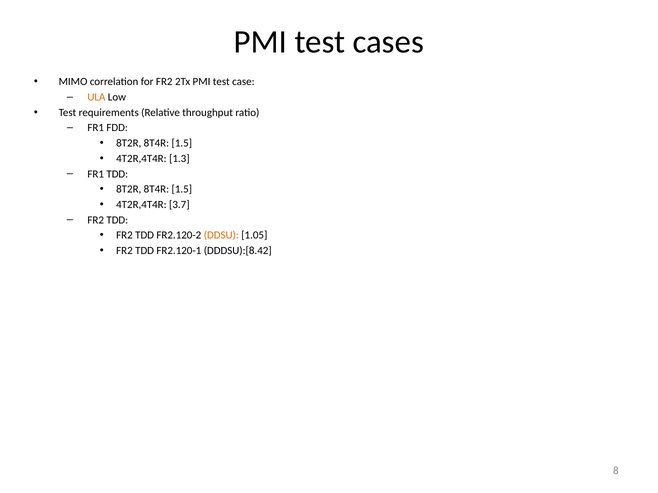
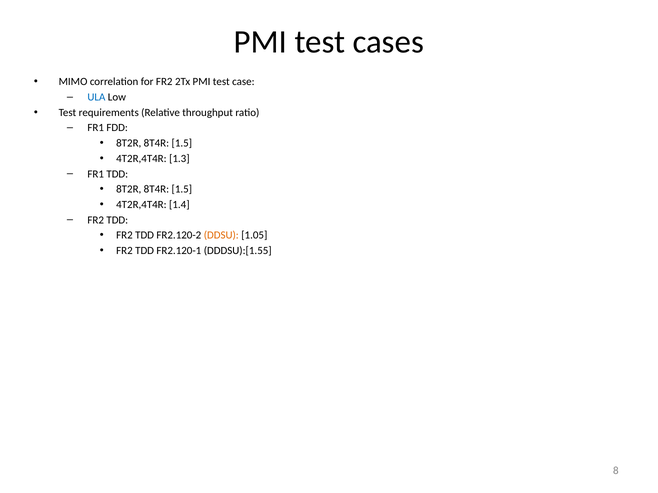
ULA colour: orange -> blue
3.7: 3.7 -> 1.4
DDDSU):[8.42: DDDSU):[8.42 -> DDDSU):[1.55
